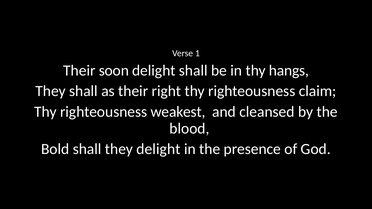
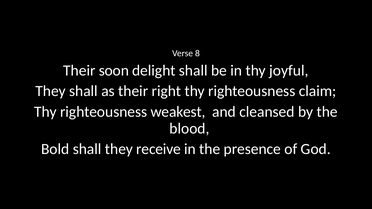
1: 1 -> 8
hangs: hangs -> joyful
they delight: delight -> receive
